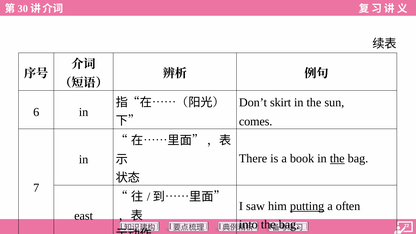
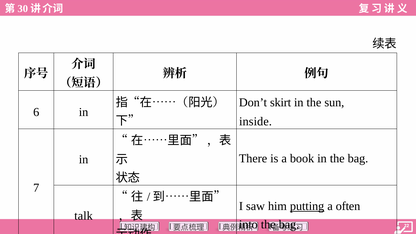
comes: comes -> inside
the at (337, 159) underline: present -> none
east: east -> talk
